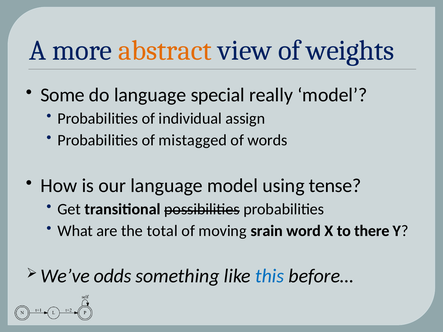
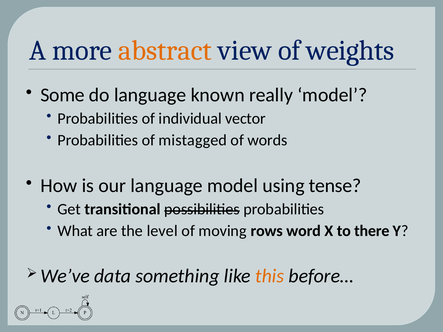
special: special -> known
assign: assign -> vector
total: total -> level
srain: srain -> rows
odds: odds -> data
this colour: blue -> orange
